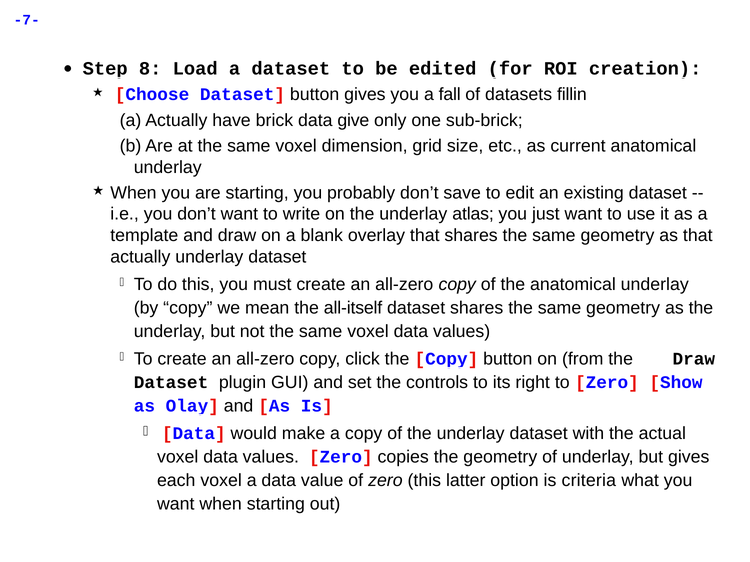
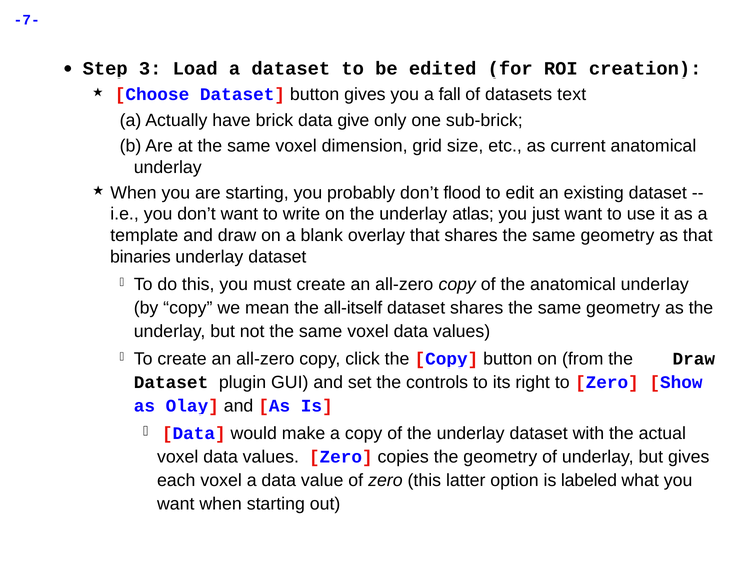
8: 8 -> 3
fillin: fillin -> text
save: save -> flood
actually at (140, 257): actually -> binaries
criteria: criteria -> labeled
